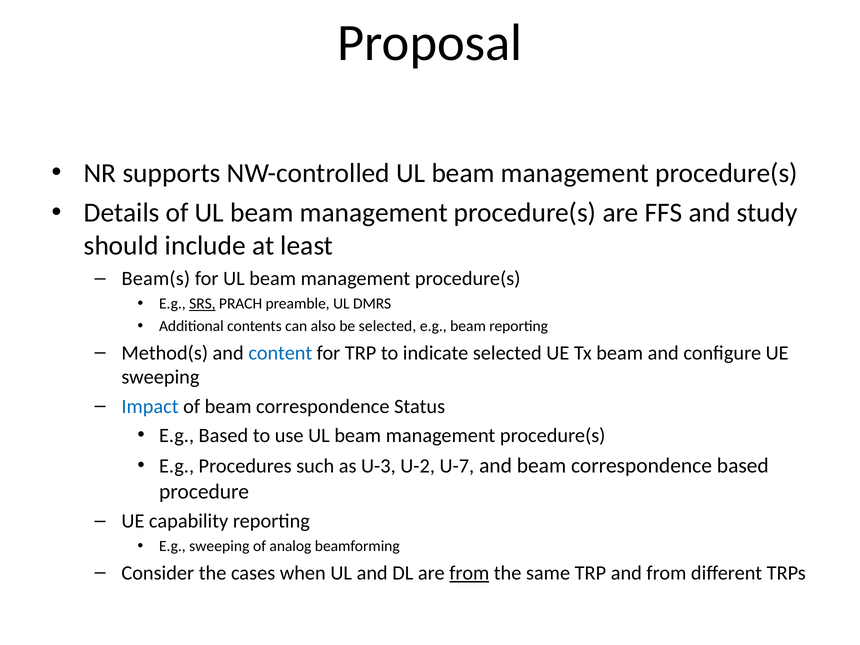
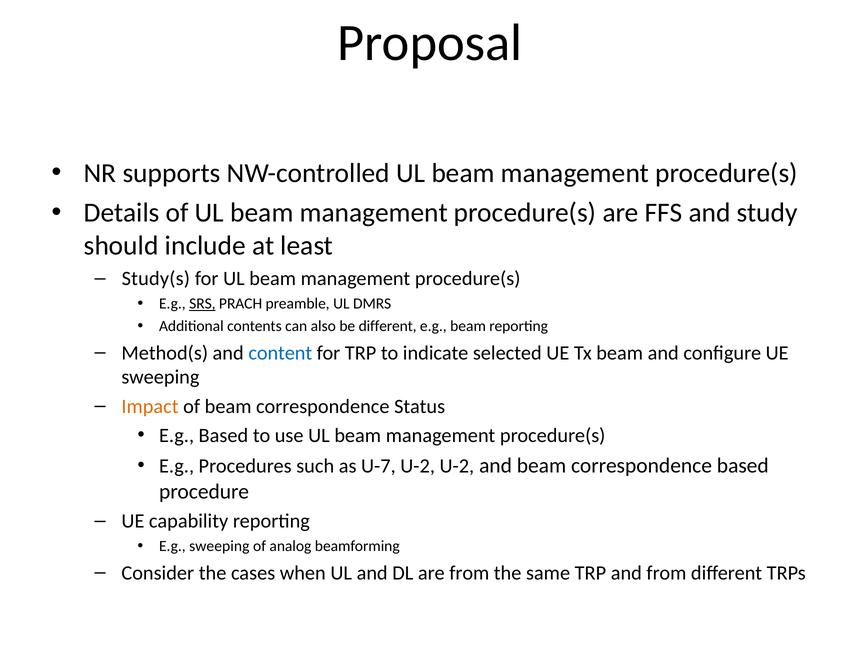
Beam(s: Beam(s -> Study(s
be selected: selected -> different
Impact colour: blue -> orange
U-3: U-3 -> U-7
U-2 U-7: U-7 -> U-2
from at (469, 573) underline: present -> none
